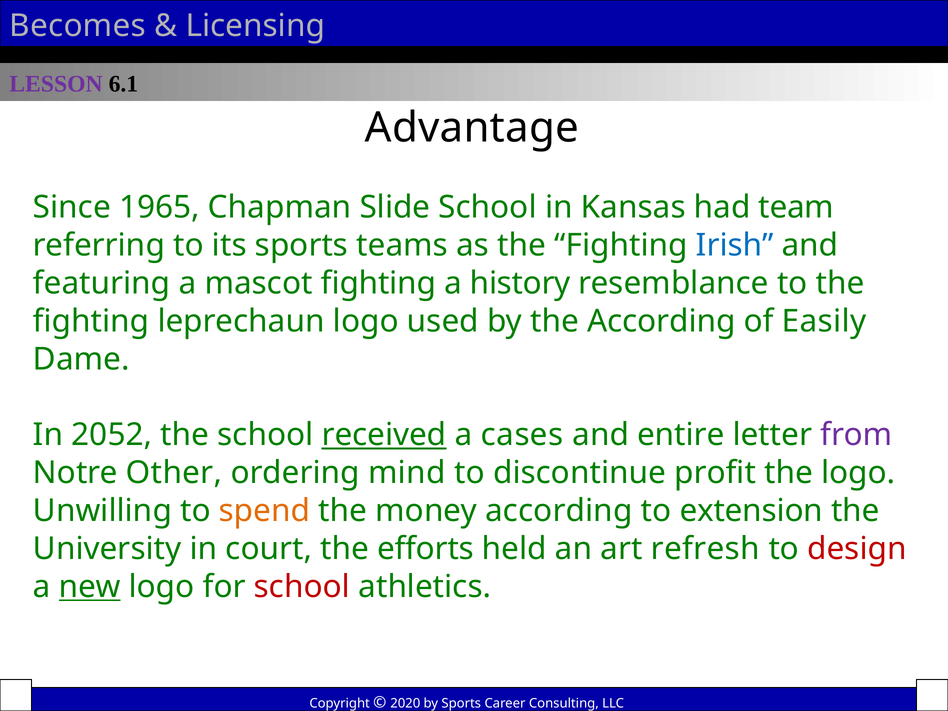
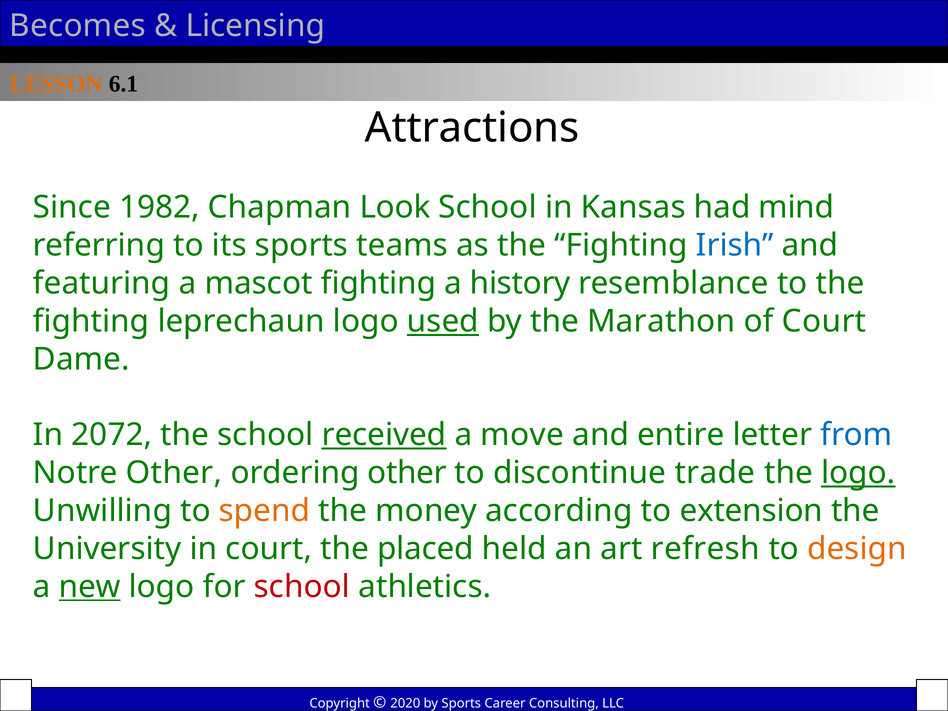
LESSON colour: purple -> orange
Advantage: Advantage -> Attractions
1965: 1965 -> 1982
Slide: Slide -> Look
team: team -> mind
used underline: none -> present
the According: According -> Marathon
of Easily: Easily -> Court
2052: 2052 -> 2072
cases: cases -> move
from colour: purple -> blue
ordering mind: mind -> other
profit: profit -> trade
logo at (858, 473) underline: none -> present
efforts: efforts -> placed
design colour: red -> orange
